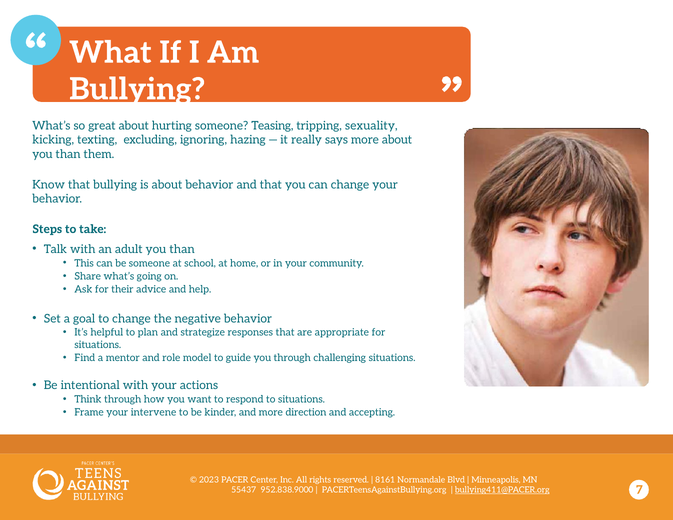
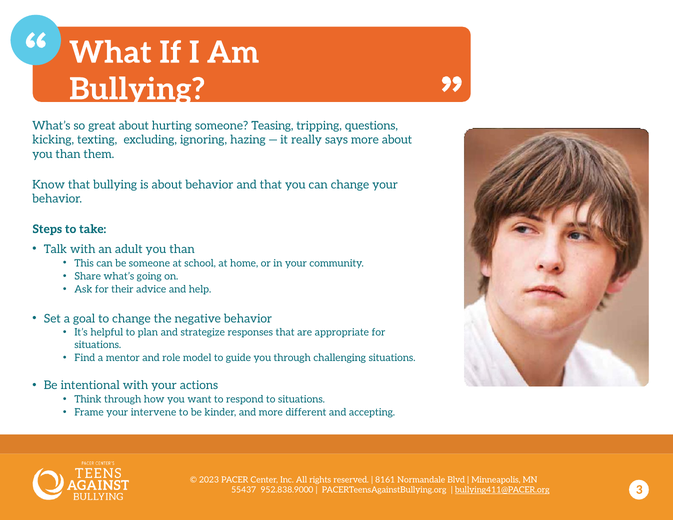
sexuality: sexuality -> questions
direction: direction -> different
7: 7 -> 3
